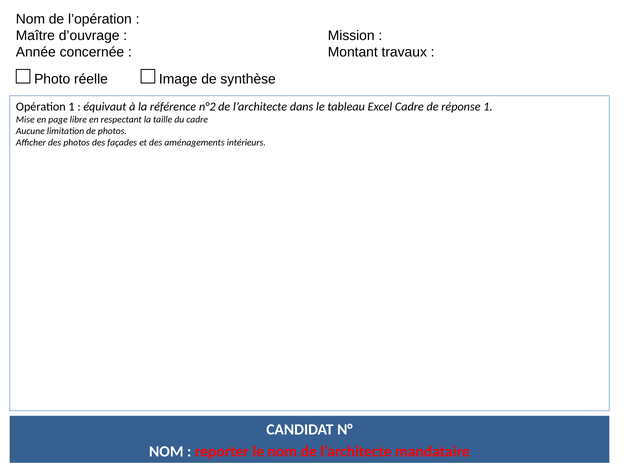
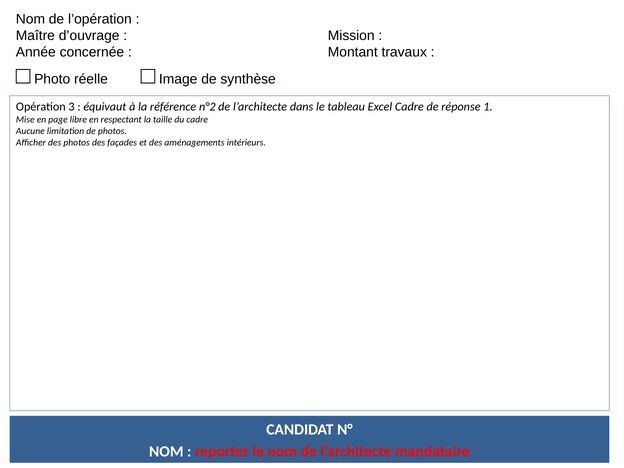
Opération 1: 1 -> 3
